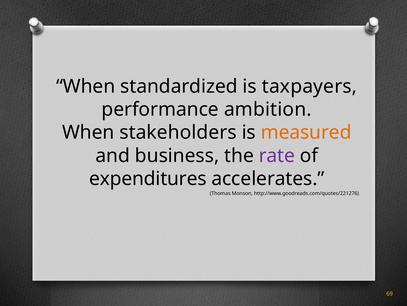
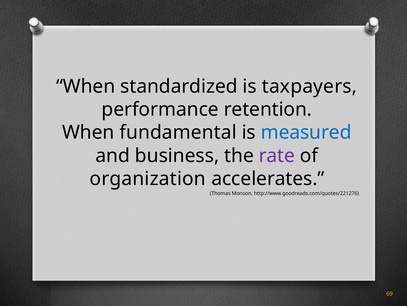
ambition: ambition -> retention
stakeholders: stakeholders -> fundamental
measured colour: orange -> blue
expenditures: expenditures -> organization
